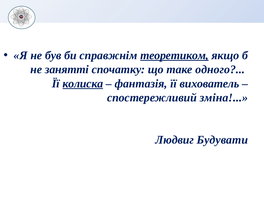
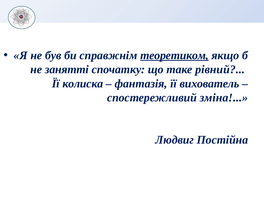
одного: одного -> рівний
колиска underline: present -> none
Будувати: Будувати -> Постійна
